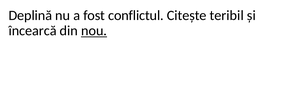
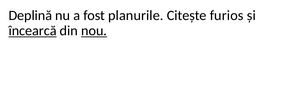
conflictul: conflictul -> planurile
teribil: teribil -> furios
încearcă underline: none -> present
